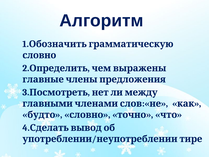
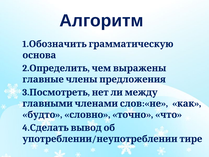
словно at (39, 55): словно -> основа
